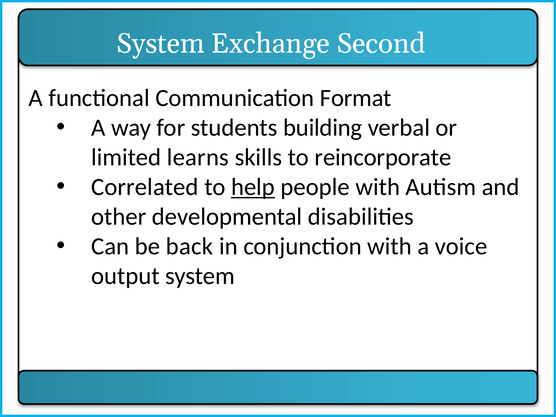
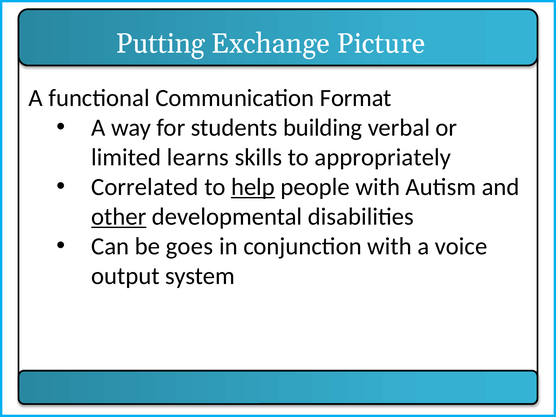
System at (160, 44): System -> Putting
Second: Second -> Picture
reincorporate: reincorporate -> appropriately
other underline: none -> present
back: back -> goes
